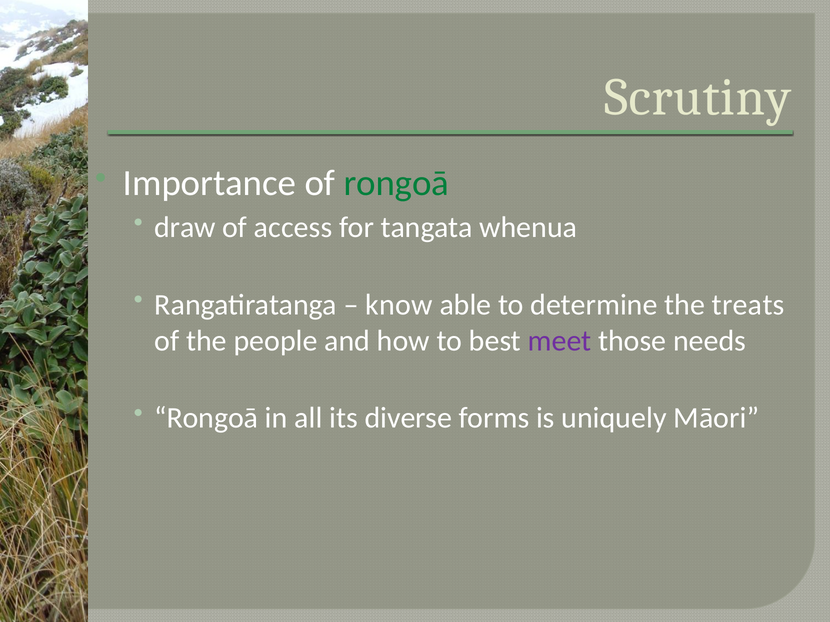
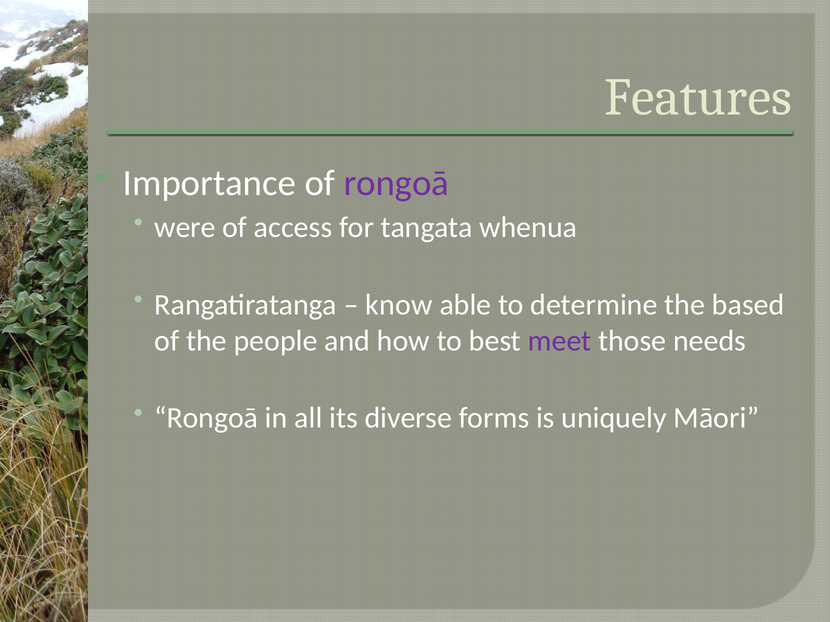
Scrutiny: Scrutiny -> Features
rongoā at (396, 183) colour: green -> purple
draw: draw -> were
treats: treats -> based
